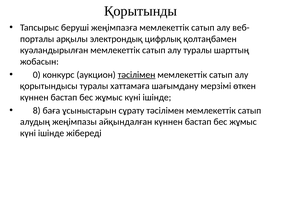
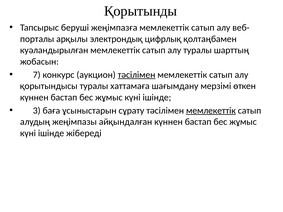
0: 0 -> 7
8: 8 -> 3
мемлекеттік at (211, 111) underline: none -> present
